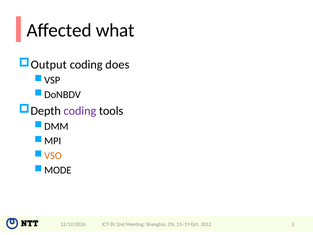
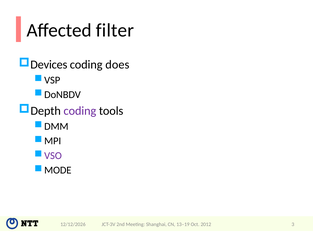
what: what -> filter
Output: Output -> Devices
VSO colour: orange -> purple
